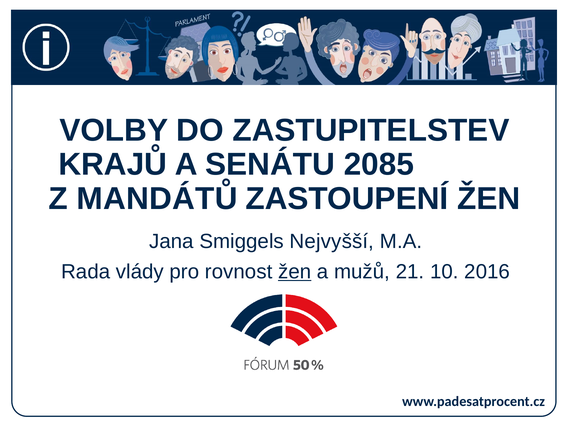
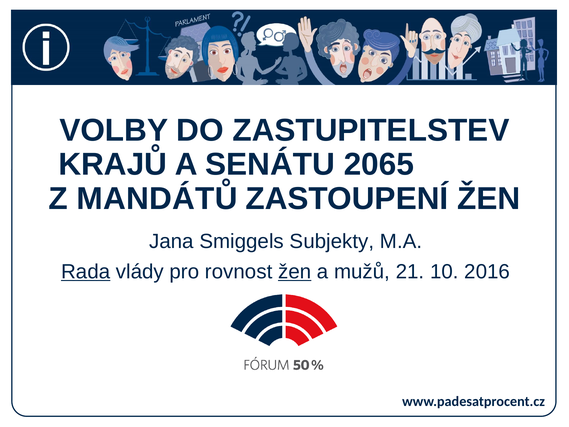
2085: 2085 -> 2065
Nejvyšší: Nejvyšší -> Subjekty
Rada underline: none -> present
